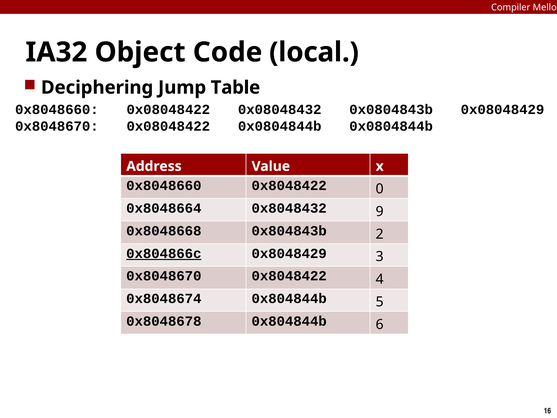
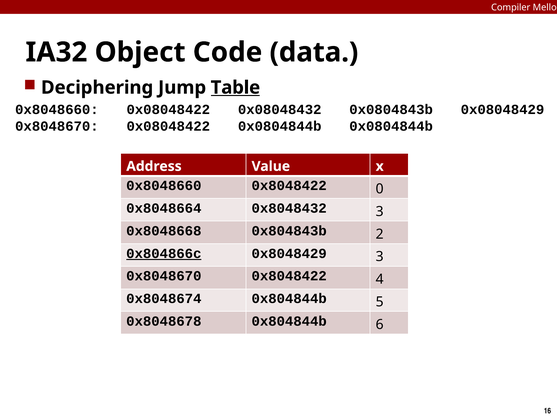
local: local -> data
Table underline: none -> present
0x8048432 9: 9 -> 3
